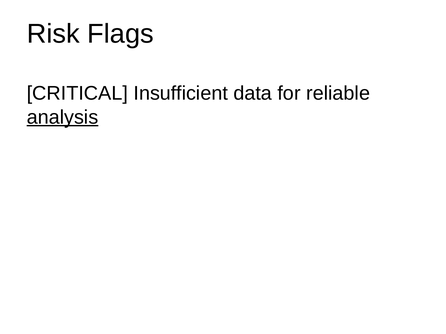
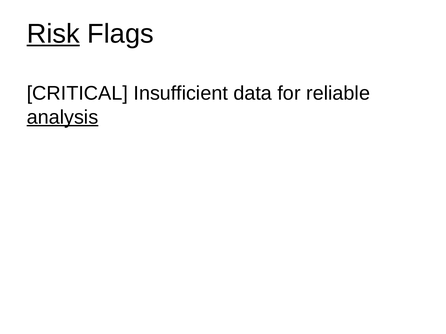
Risk underline: none -> present
